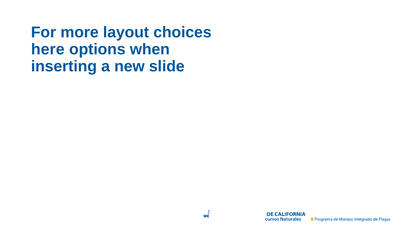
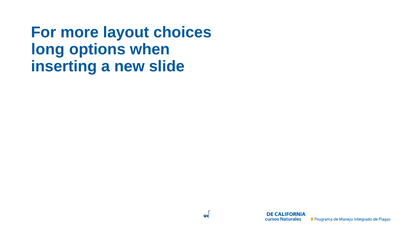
here: here -> long
